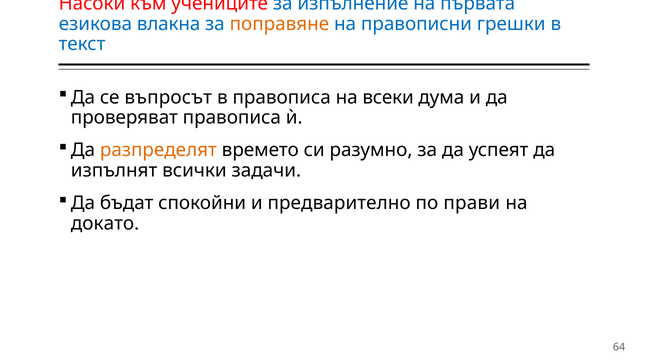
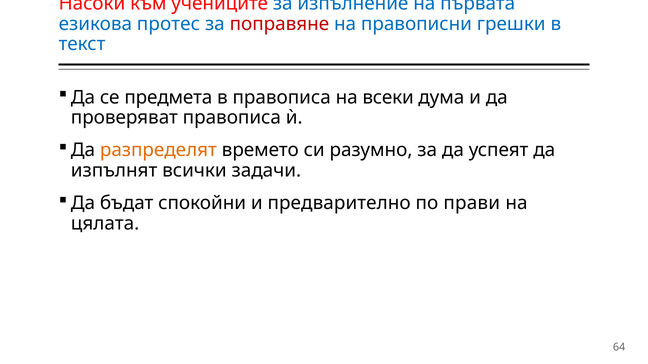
влакна: влакна -> протес
поправяне colour: orange -> red
въпросът: въпросът -> предмета
докато: докато -> цялата
